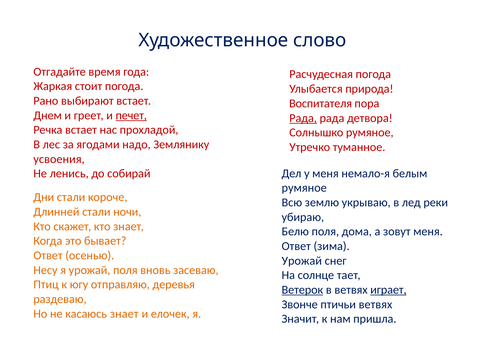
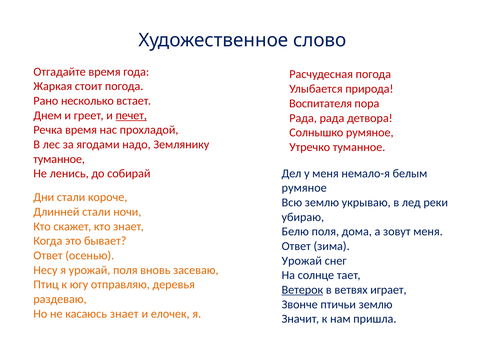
выбирают: выбирают -> несколько
Рада at (303, 118) underline: present -> none
Речка встает: встает -> время
усвоения at (59, 159): усвоения -> туманное
играет underline: present -> none
птичьи ветвях: ветвях -> землю
